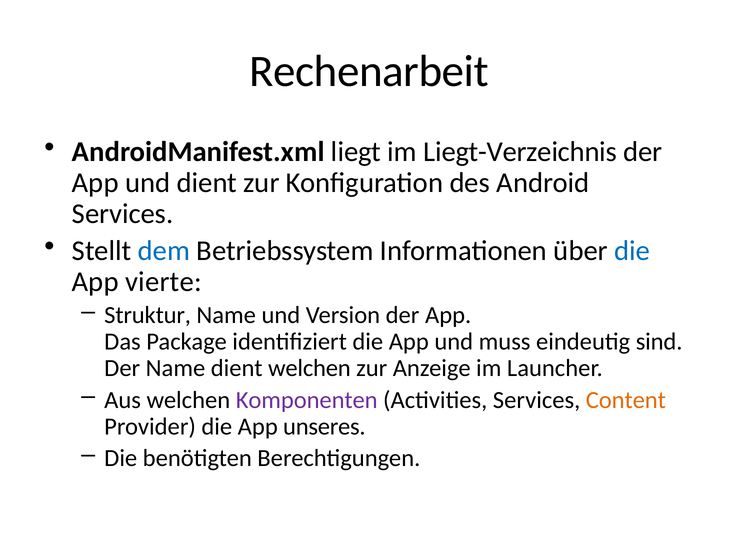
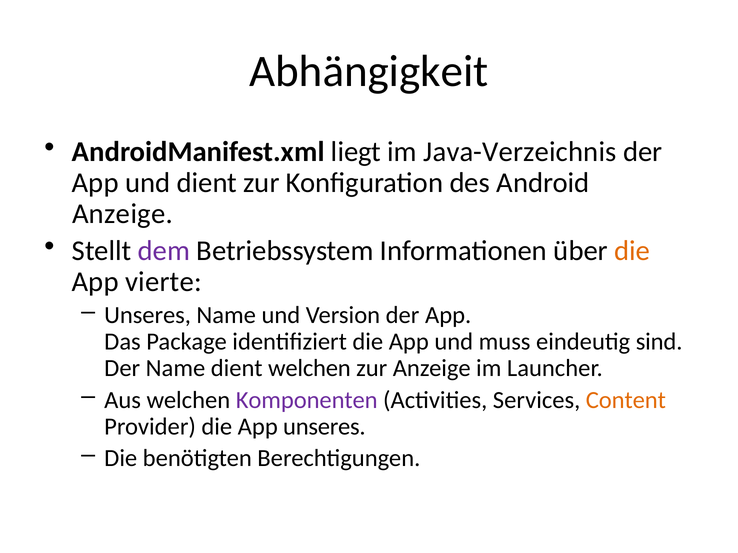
Rechenarbeit: Rechenarbeit -> Abhängigkeit
Liegt-Verzeichnis: Liegt-Verzeichnis -> Java-Verzeichnis
Services at (123, 214): Services -> Anzeige
dem colour: blue -> purple
die at (632, 251) colour: blue -> orange
Struktur at (148, 315): Struktur -> Unseres
